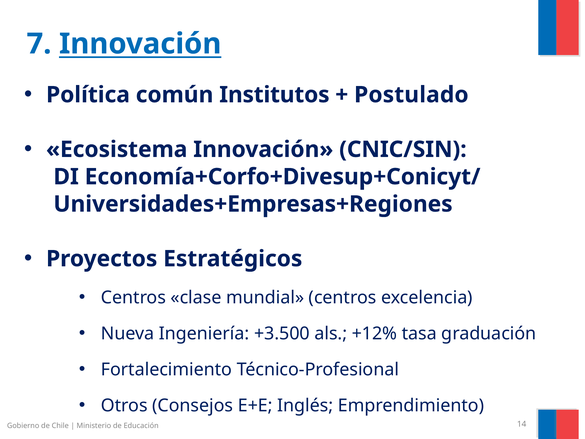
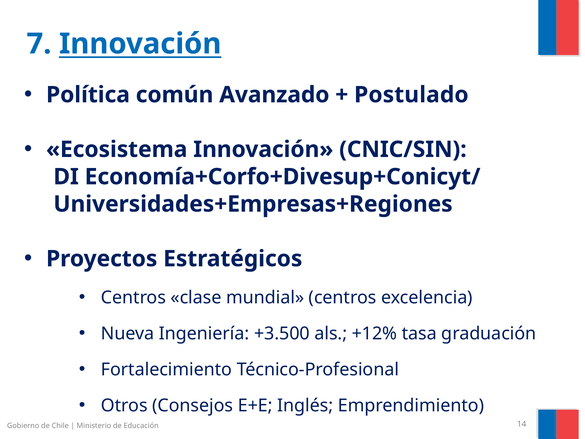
Institutos: Institutos -> Avanzado
